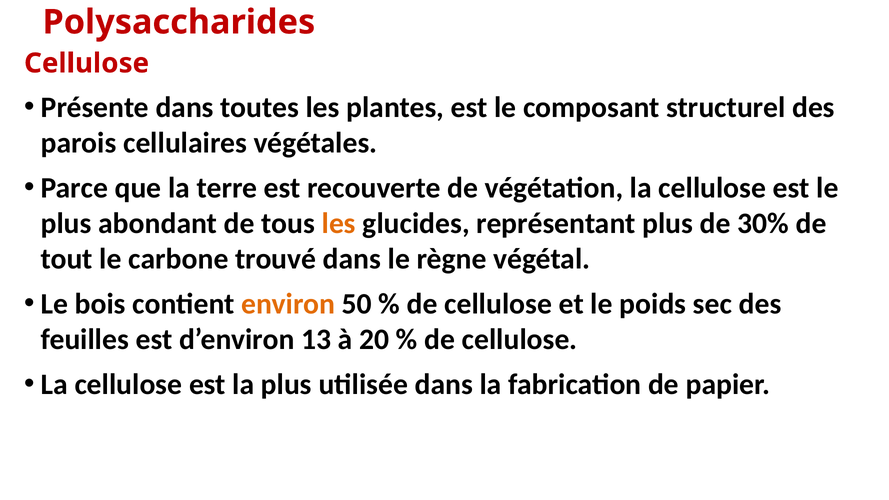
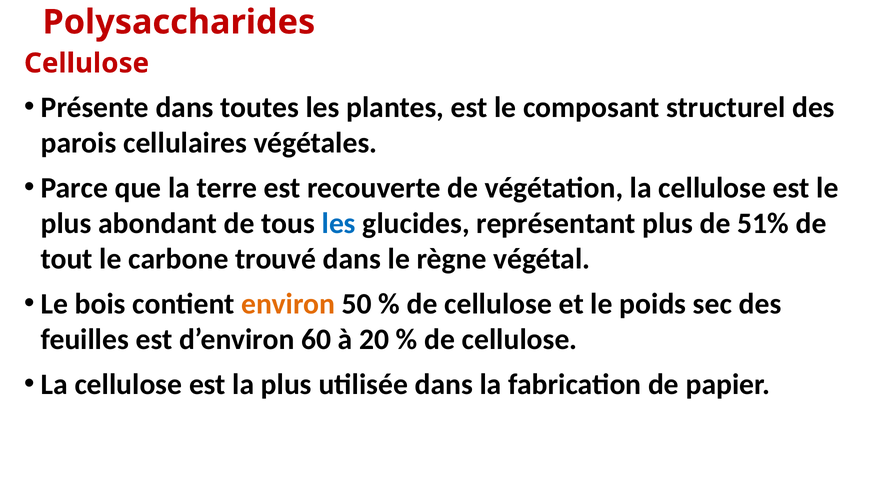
les at (339, 224) colour: orange -> blue
30%: 30% -> 51%
13: 13 -> 60
